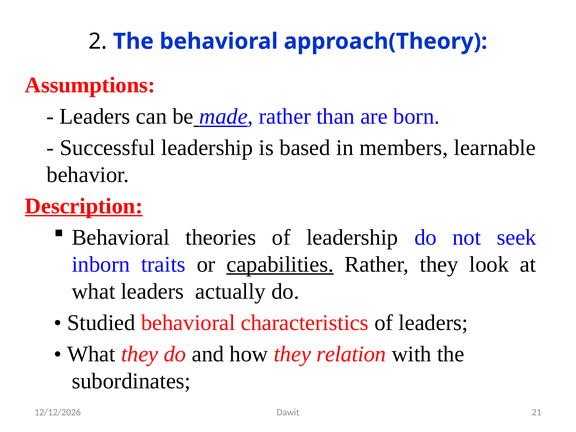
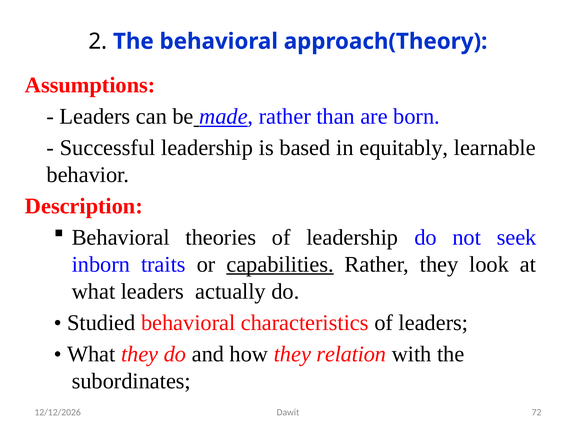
members: members -> equitably
Description underline: present -> none
21: 21 -> 72
